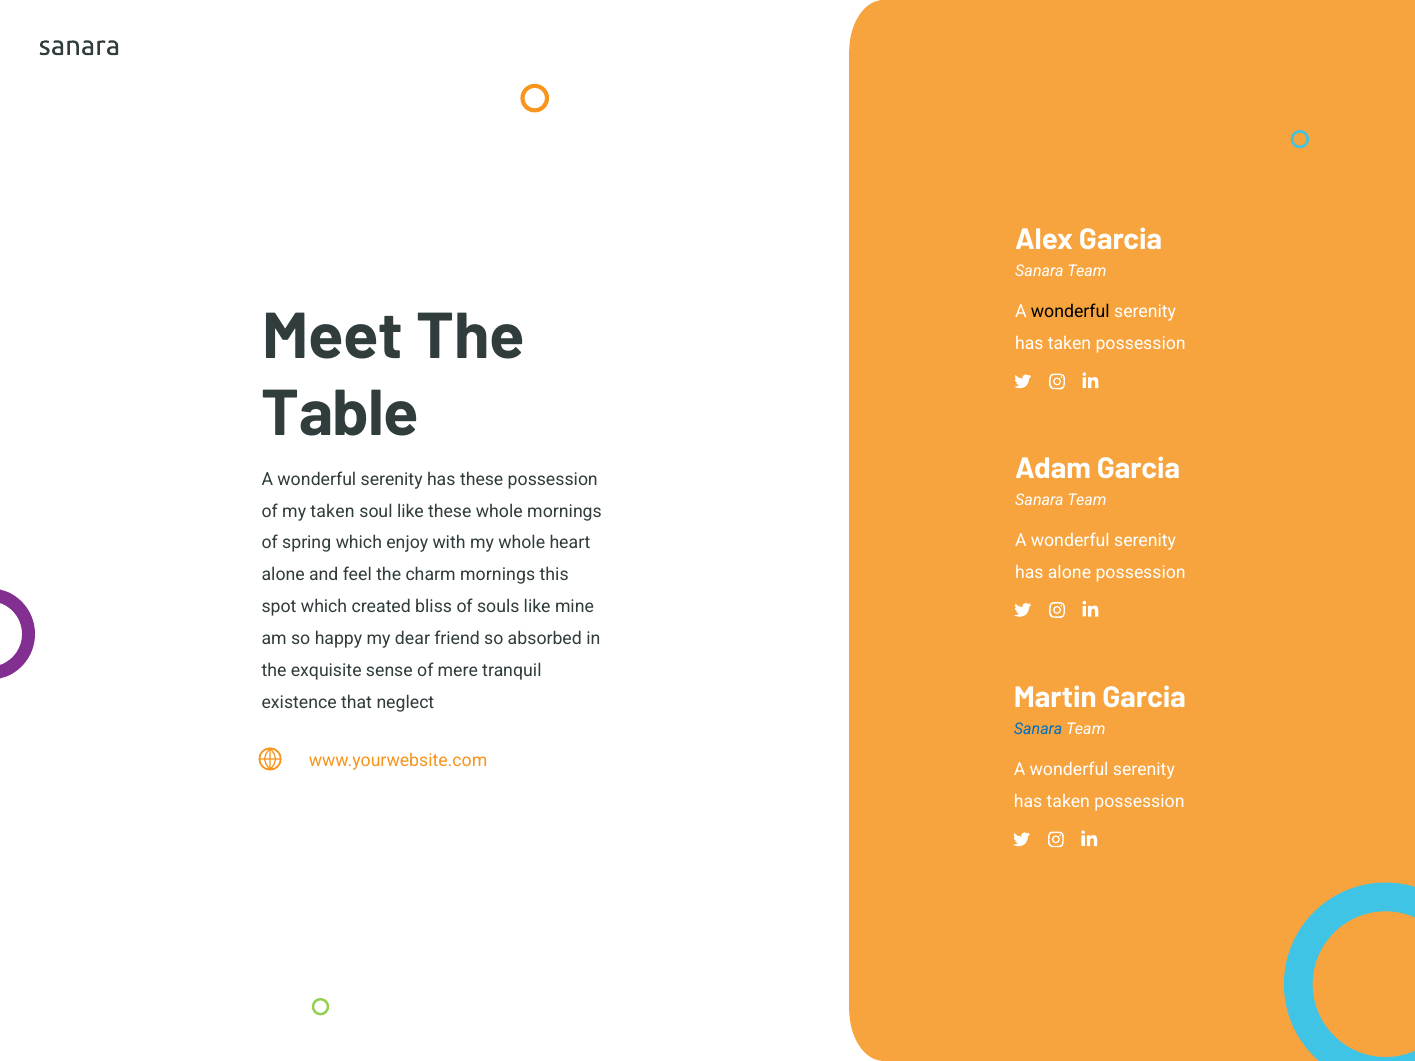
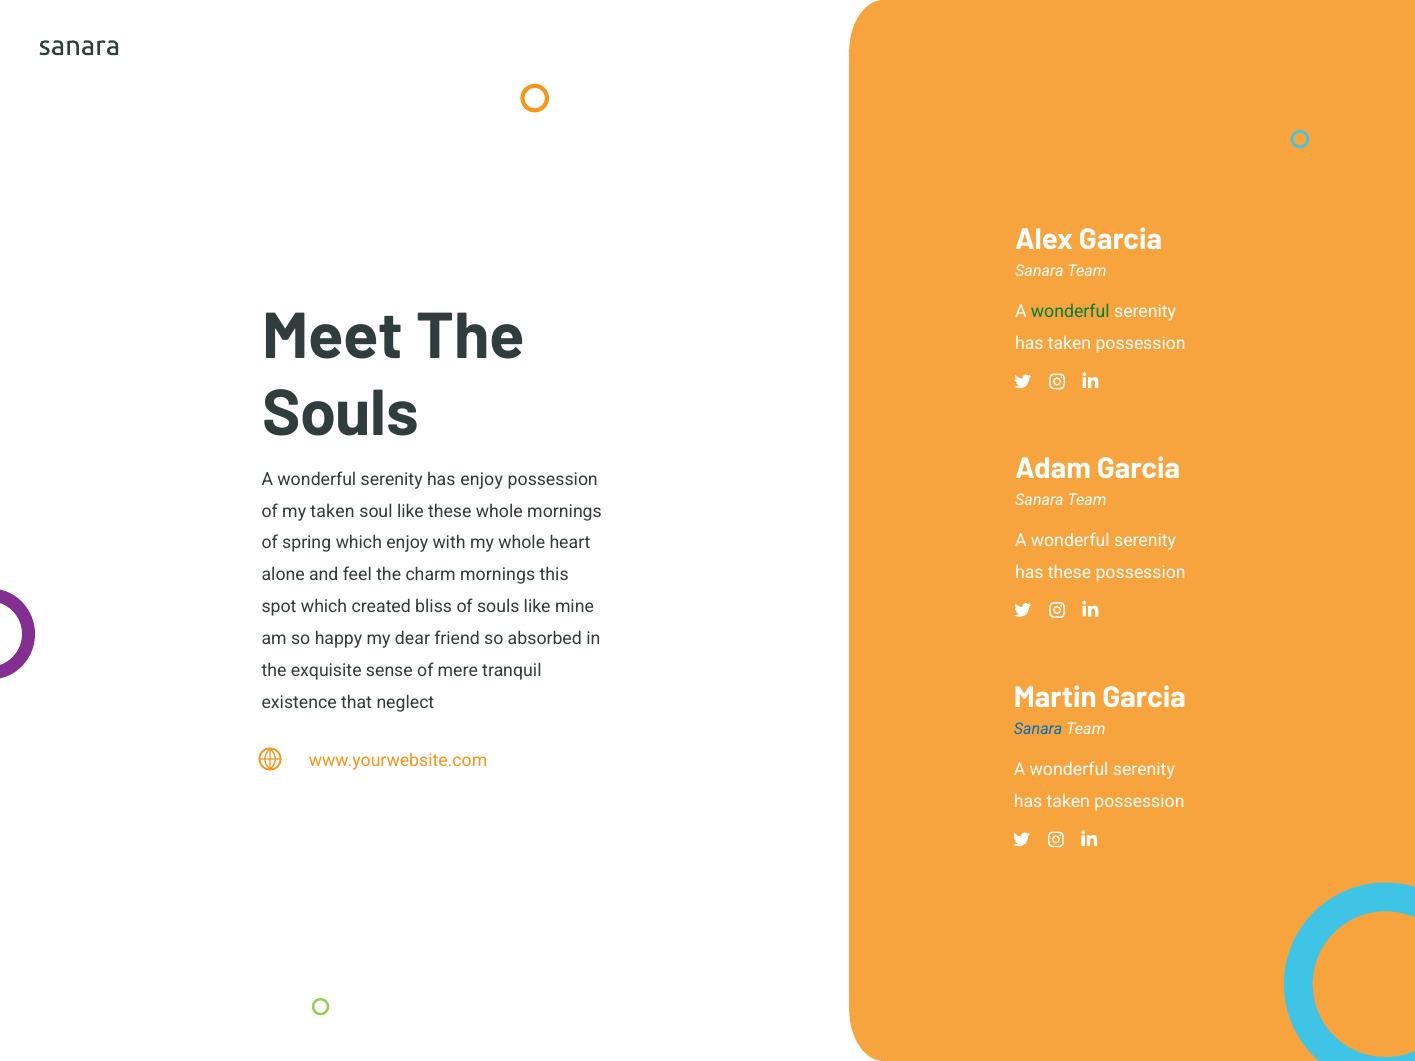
wonderful at (1070, 312) colour: black -> green
Table at (341, 415): Table -> Souls
has these: these -> enjoy
has alone: alone -> these
